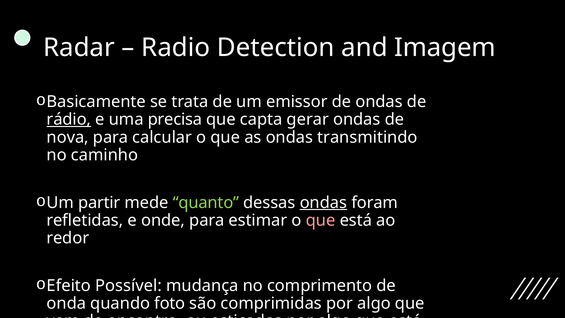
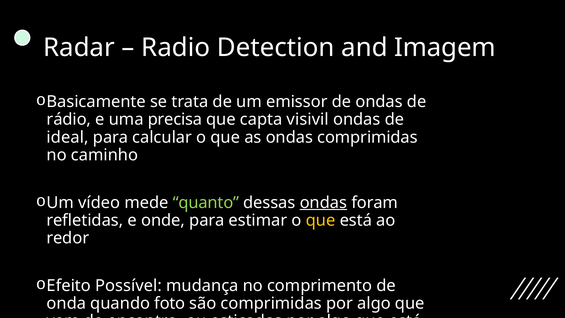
rádio underline: present -> none
gerar: gerar -> visivil
nova: nova -> ideal
ondas transmitindo: transmitindo -> comprimidas
partir: partir -> vídeo
que at (321, 220) colour: pink -> yellow
